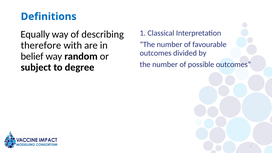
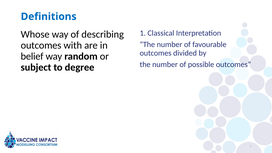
Equally: Equally -> Whose
therefore at (41, 45): therefore -> outcomes
